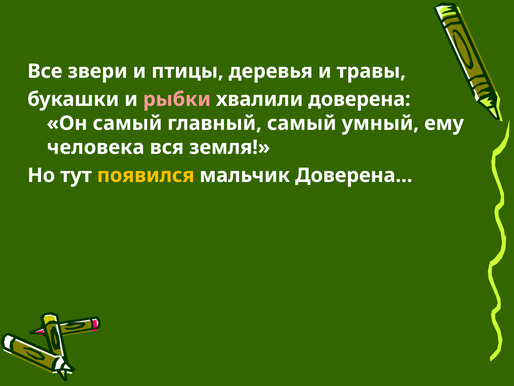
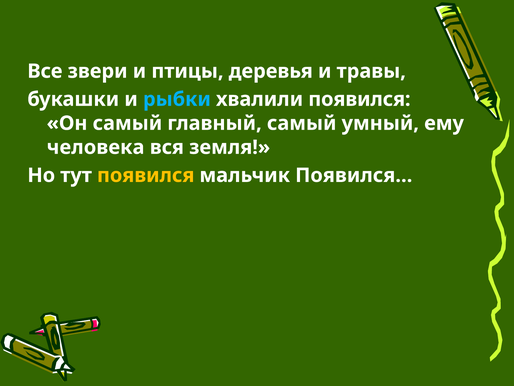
рыбки colour: pink -> light blue
хвалили доверена: доверена -> появился
Доверена…: Доверена… -> Появился…
